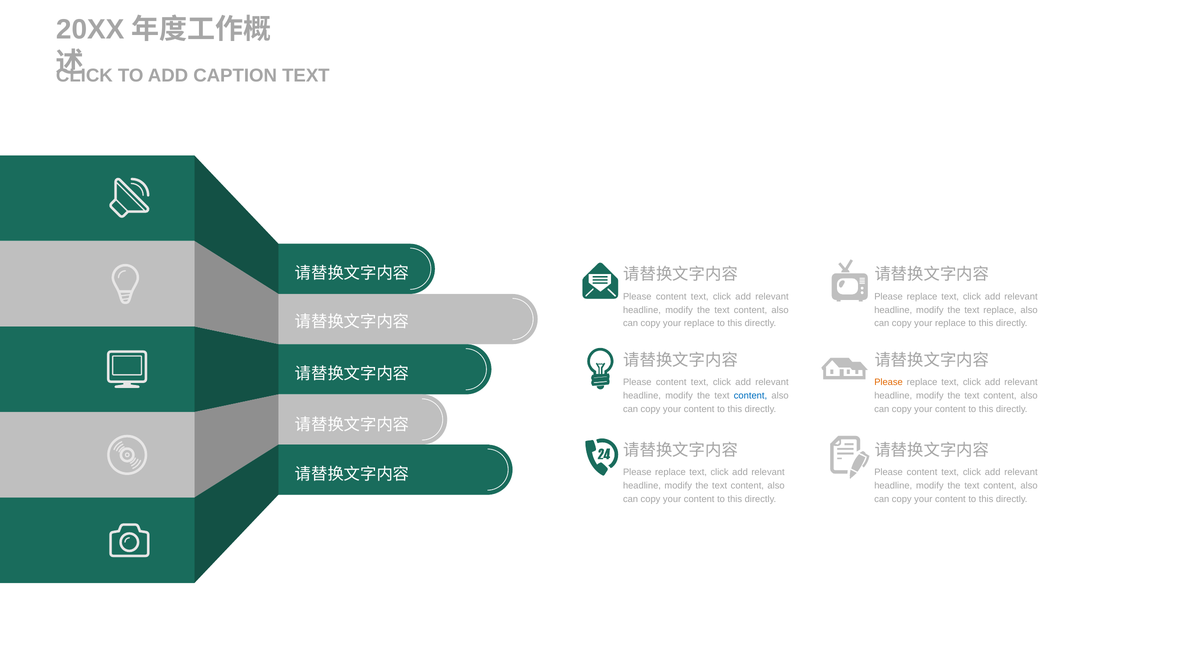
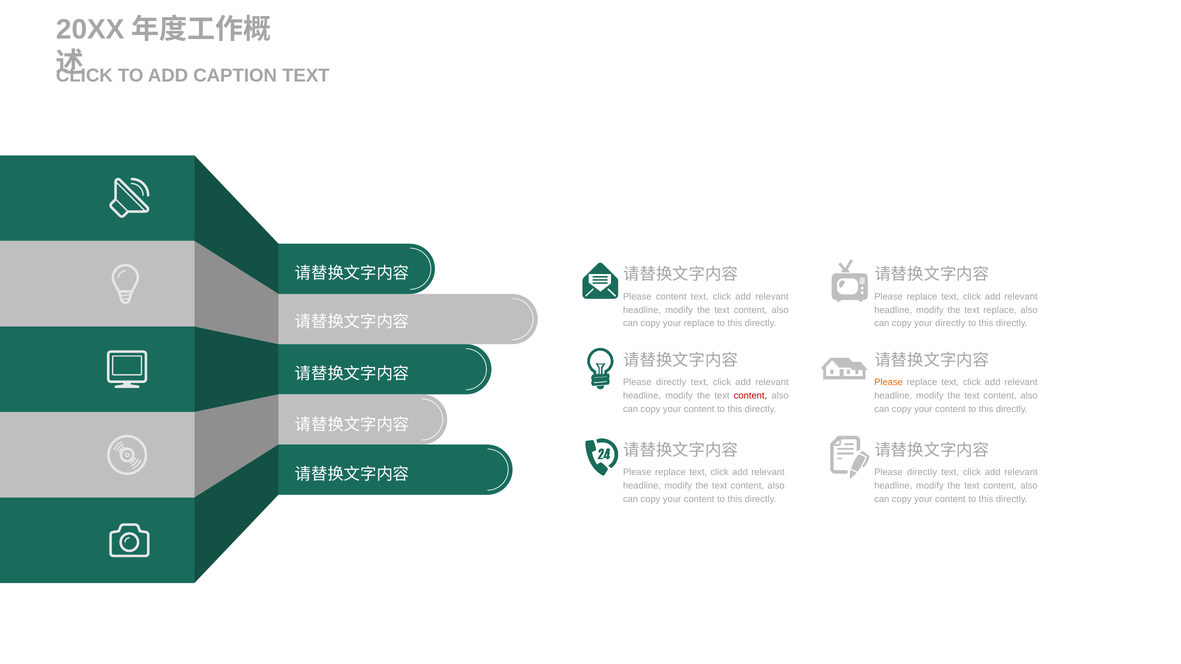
replace at (950, 323): replace -> directly
content at (671, 383): content -> directly
content at (750, 396) colour: blue -> red
content at (922, 473): content -> directly
